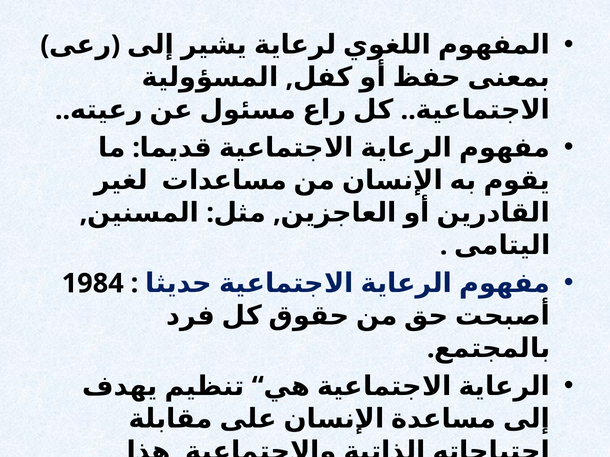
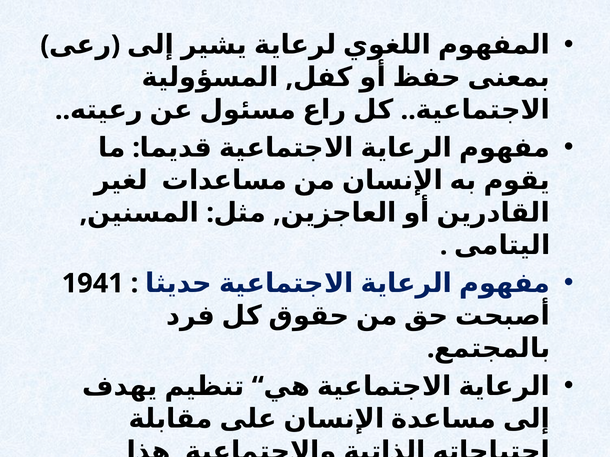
1984: 1984 -> 1941
